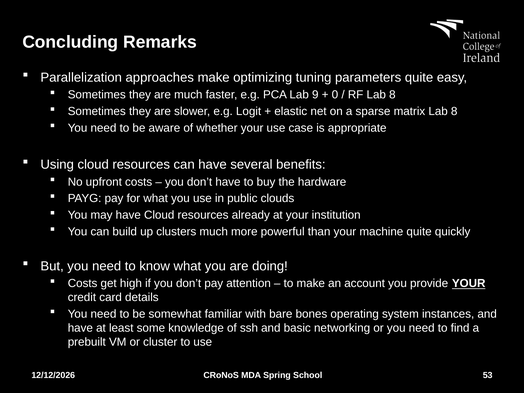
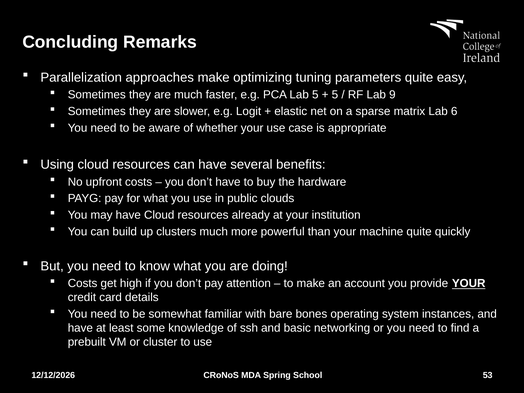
Lab 9: 9 -> 5
0 at (335, 95): 0 -> 5
RF Lab 8: 8 -> 9
matrix Lab 8: 8 -> 6
